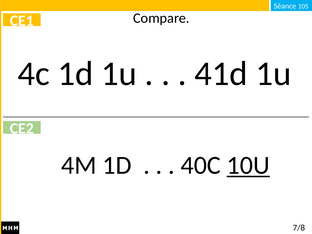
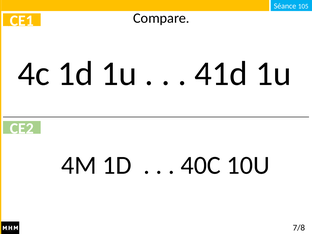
10U underline: present -> none
